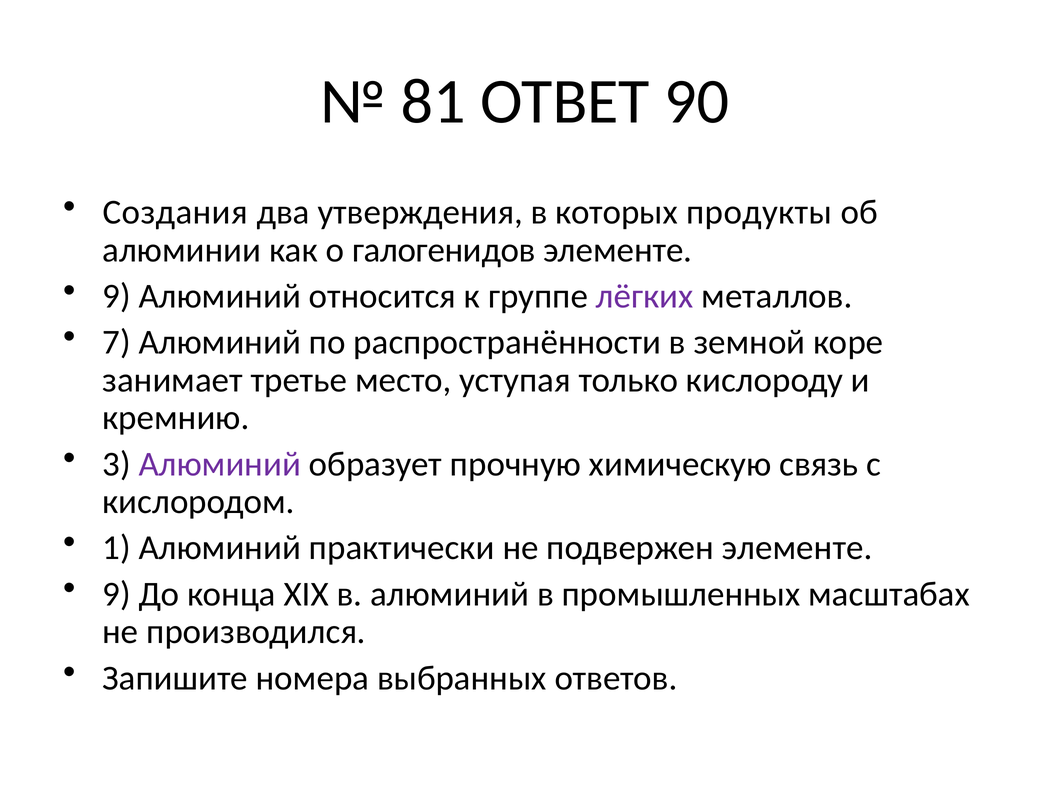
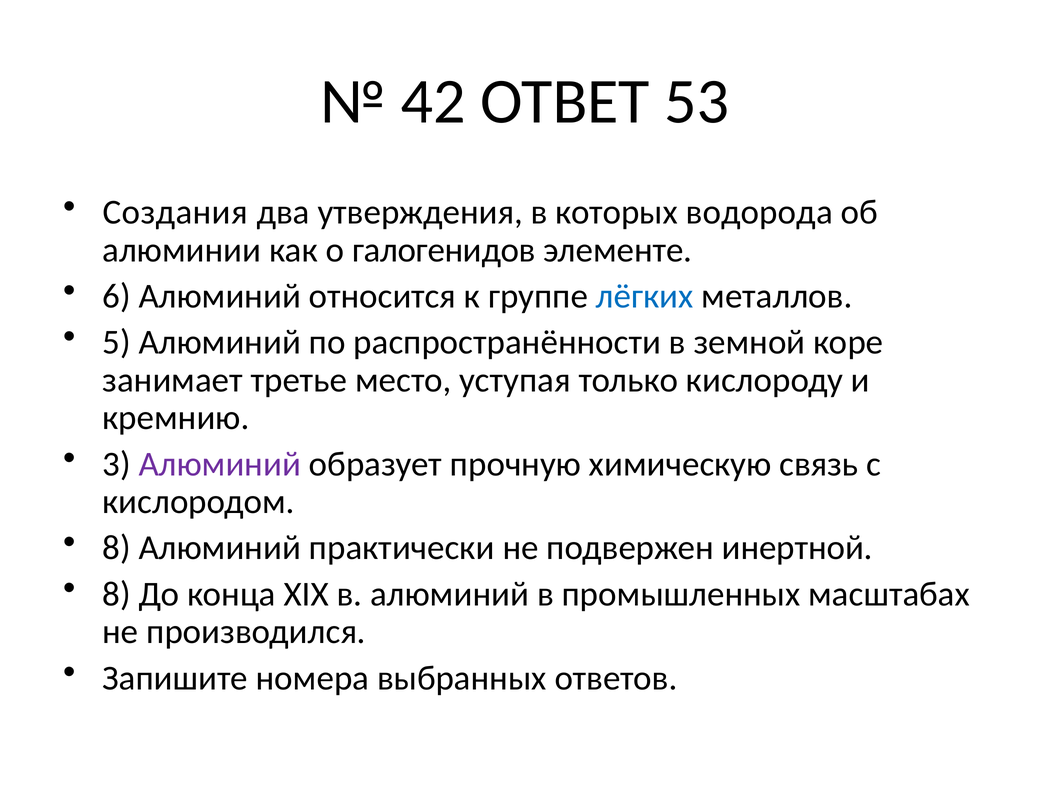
81: 81 -> 42
90: 90 -> 53
продукты: продукты -> водорода
9 at (117, 296): 9 -> 6
лёгких colour: purple -> blue
7: 7 -> 5
1 at (117, 548): 1 -> 8
подвержен элементе: элементе -> инертной
9 at (117, 594): 9 -> 8
